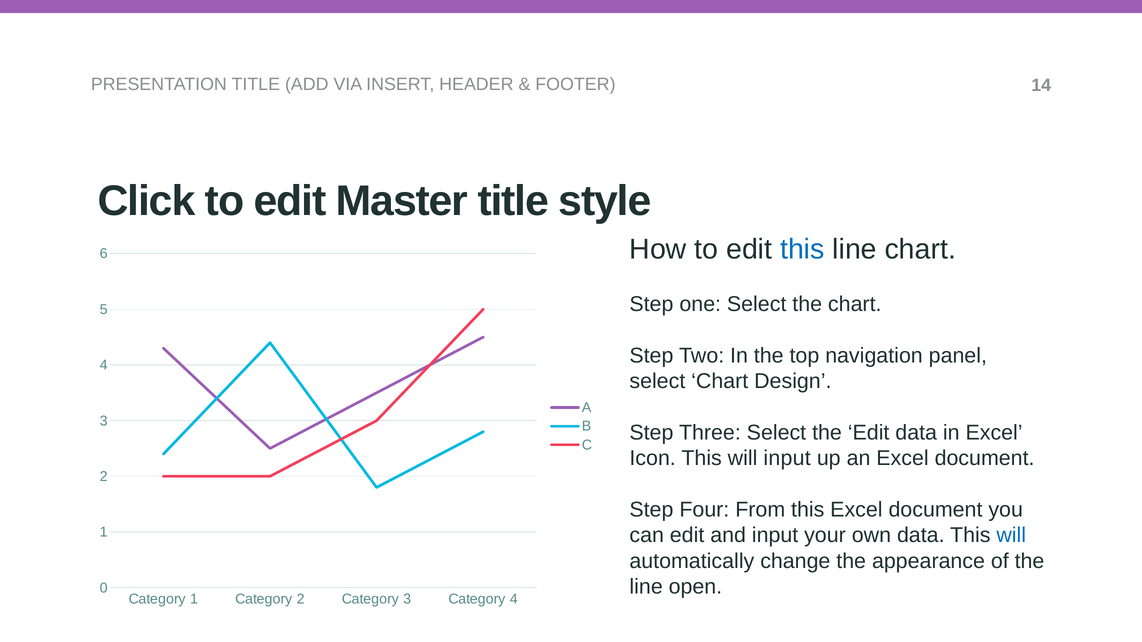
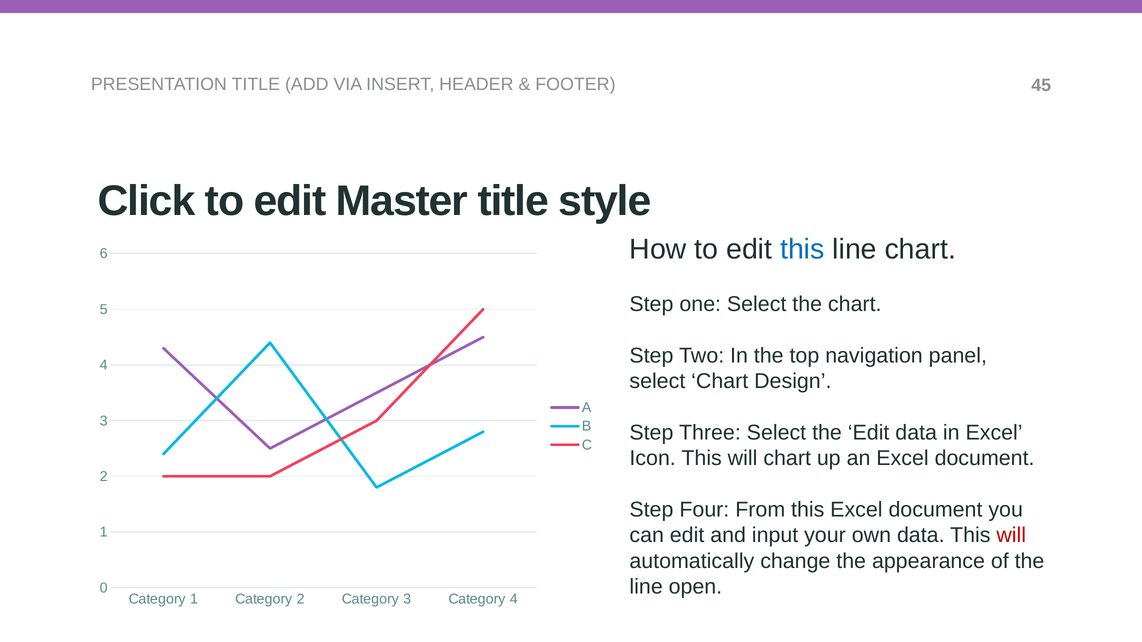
14: 14 -> 45
will input: input -> chart
will at (1011, 536) colour: blue -> red
